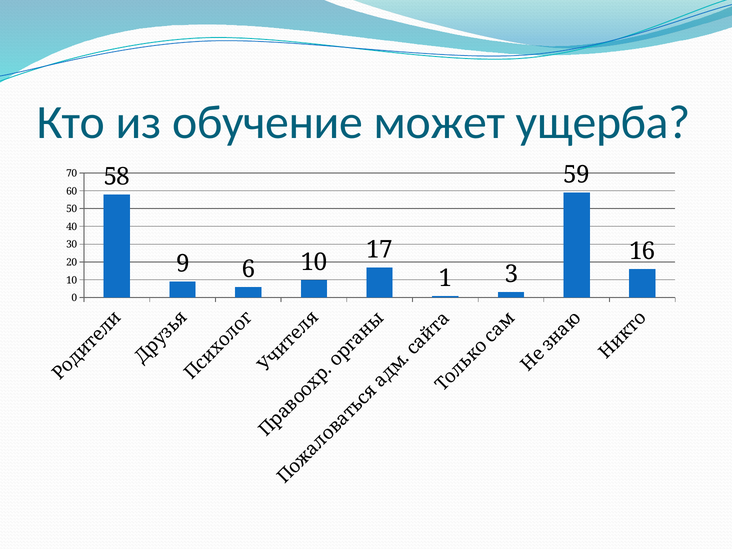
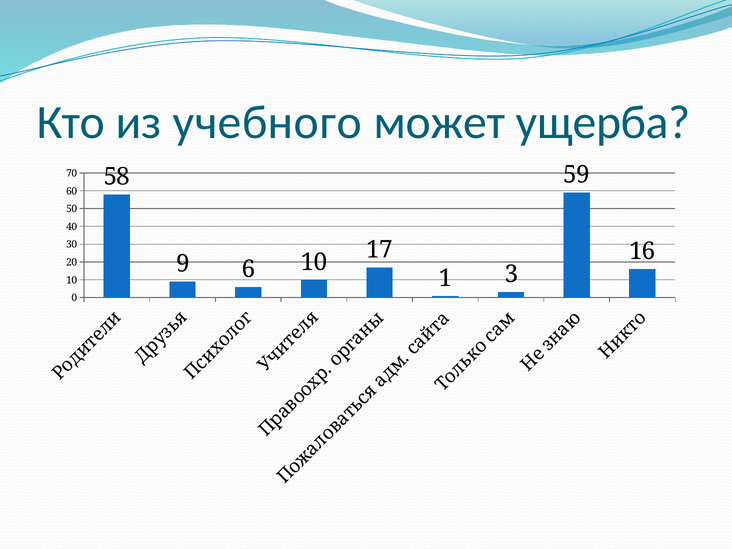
обучение: обучение -> учебного
